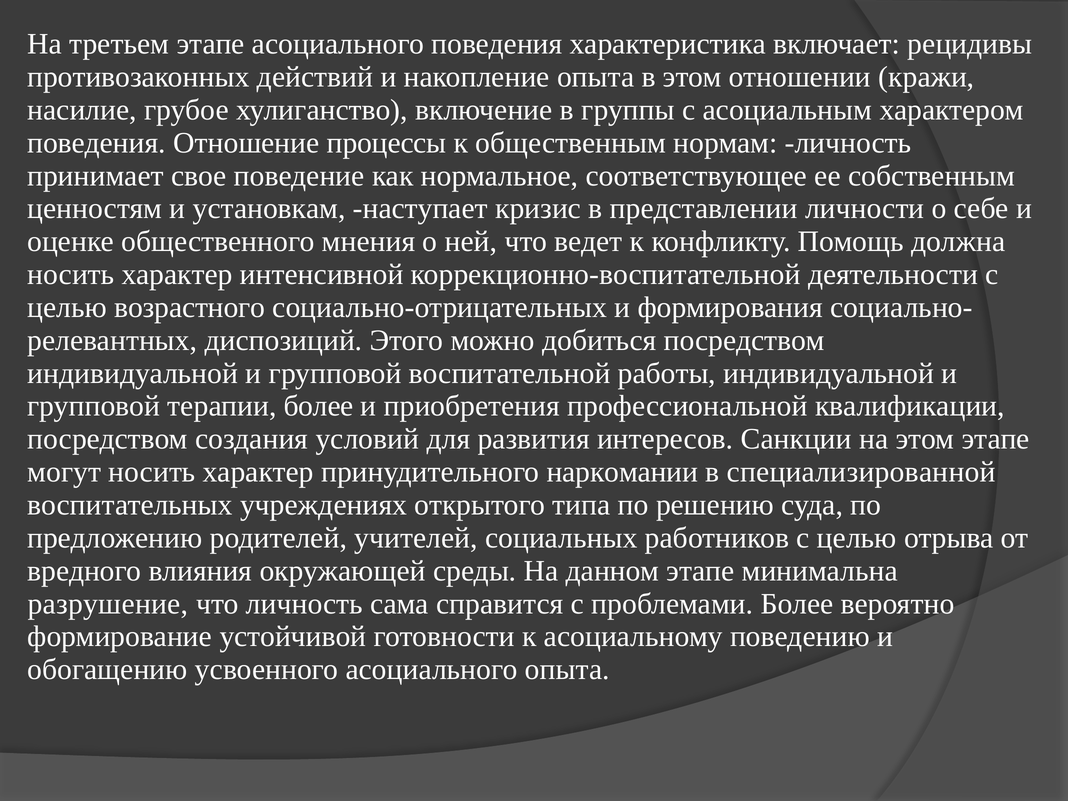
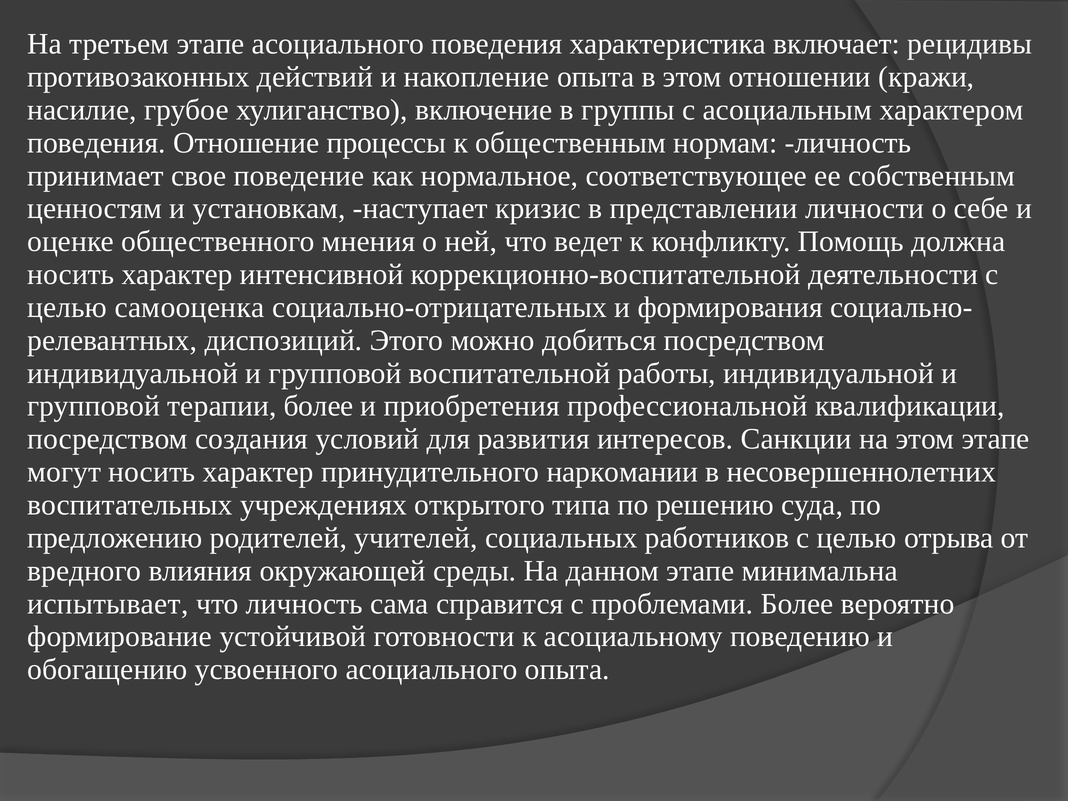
возрастного: возрастного -> самооценка
специализированной: специализированной -> несовершеннолетних
разрушение: разрушение -> испытывает
